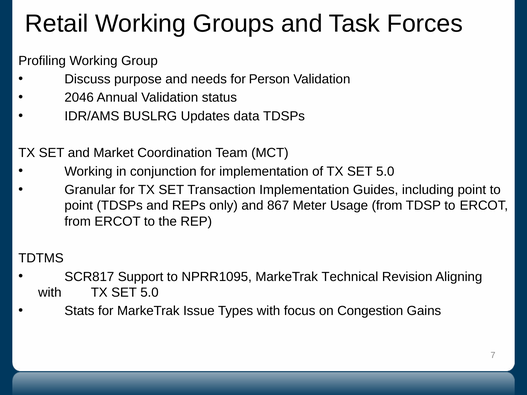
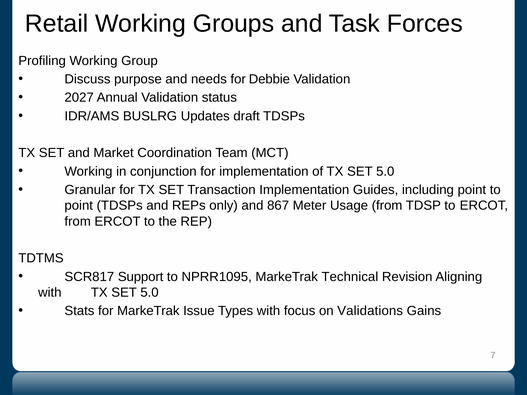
Person: Person -> Debbie
2046: 2046 -> 2027
data: data -> draft
Congestion: Congestion -> Validations
